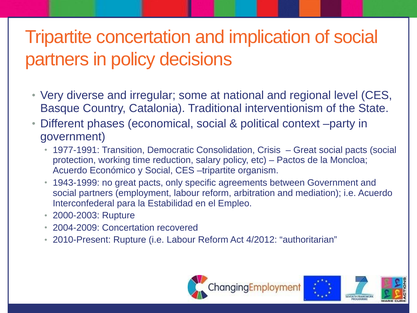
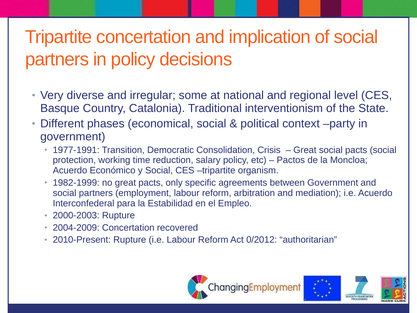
1943-1999: 1943-1999 -> 1982-1999
4/2012: 4/2012 -> 0/2012
